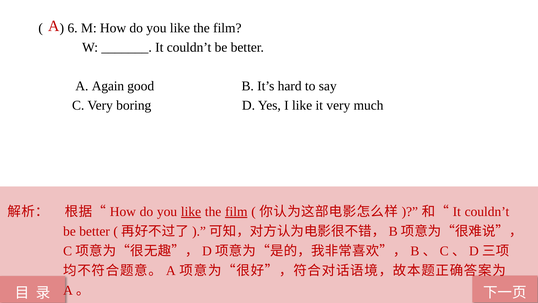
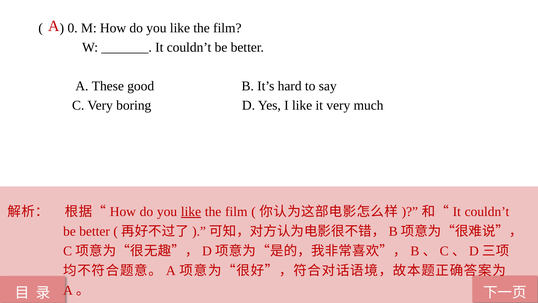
6: 6 -> 0
Again: Again -> These
film at (236, 211) underline: present -> none
